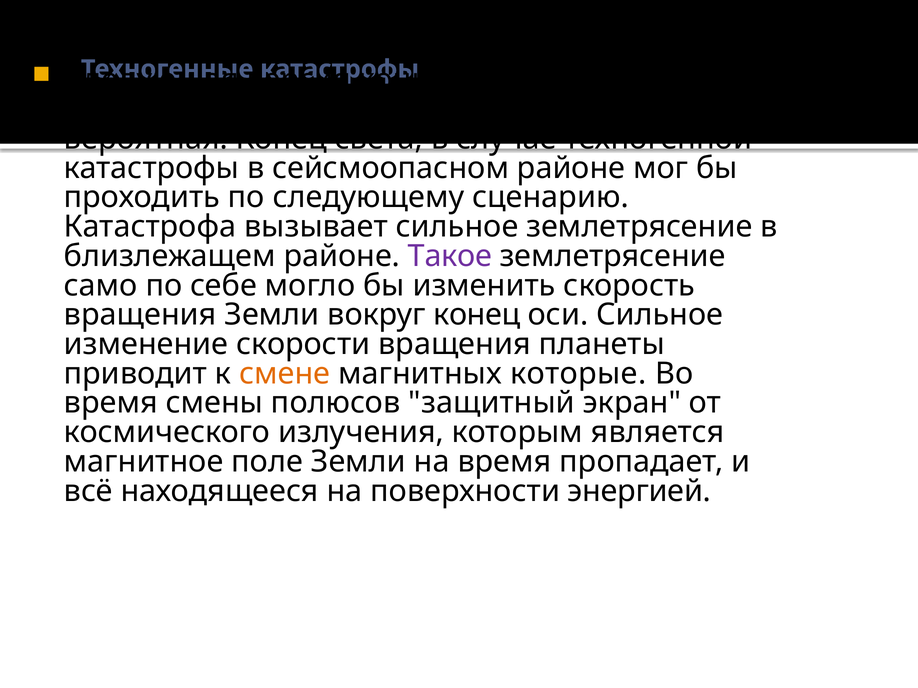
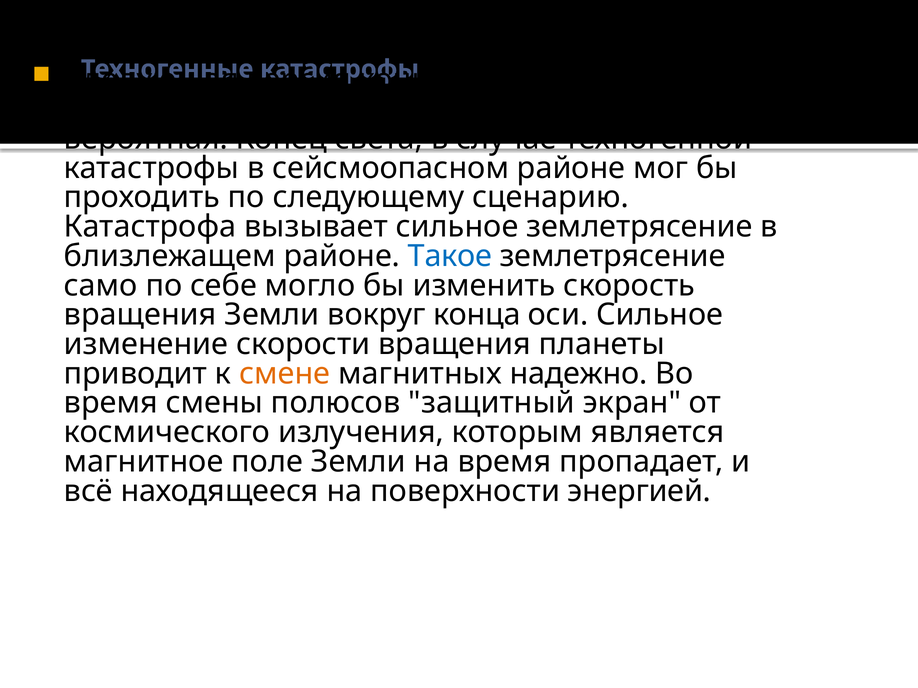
Такое colour: purple -> blue
вокруг конец: конец -> конца
которые: которые -> надежно
